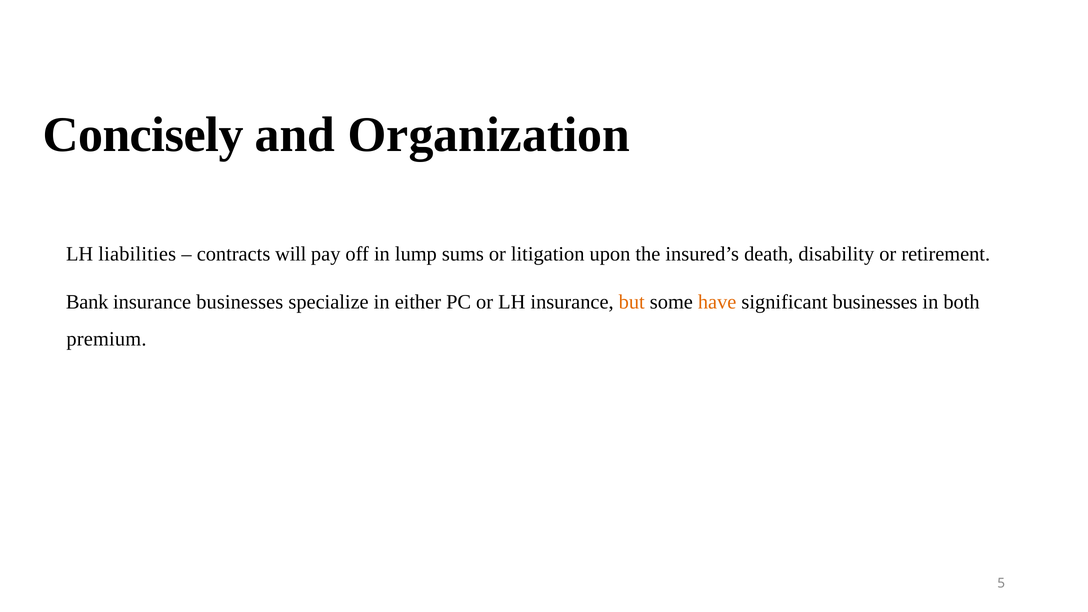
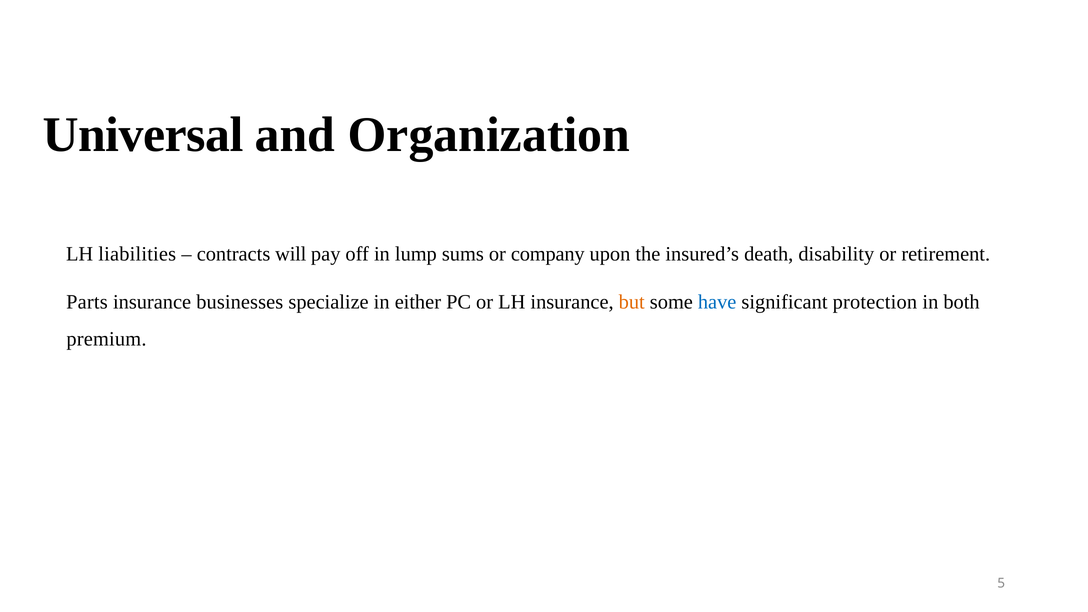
Concisely: Concisely -> Universal
litigation: litigation -> company
Bank: Bank -> Parts
have colour: orange -> blue
significant businesses: businesses -> protection
